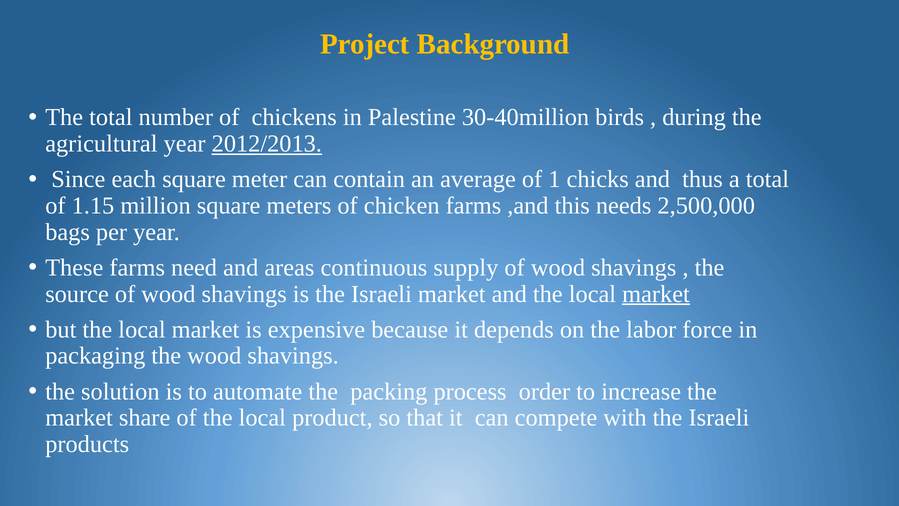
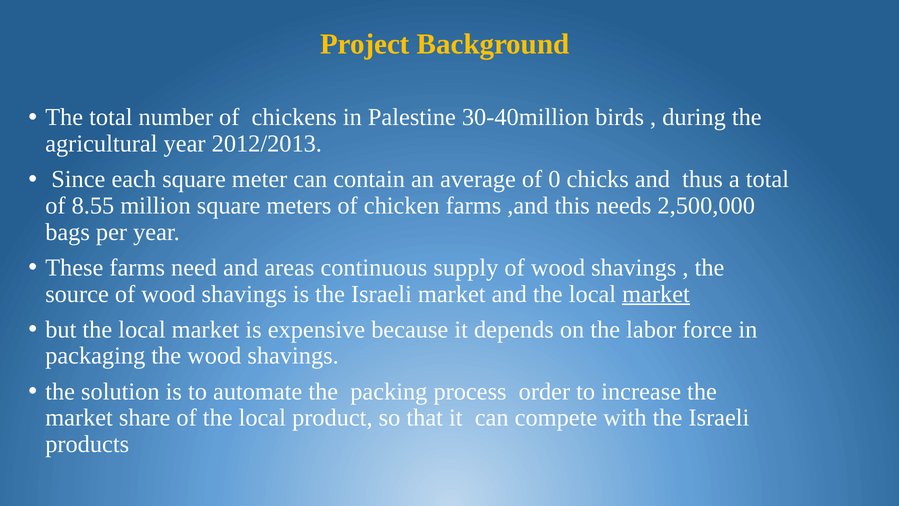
2012/2013 underline: present -> none
1: 1 -> 0
1.15: 1.15 -> 8.55
